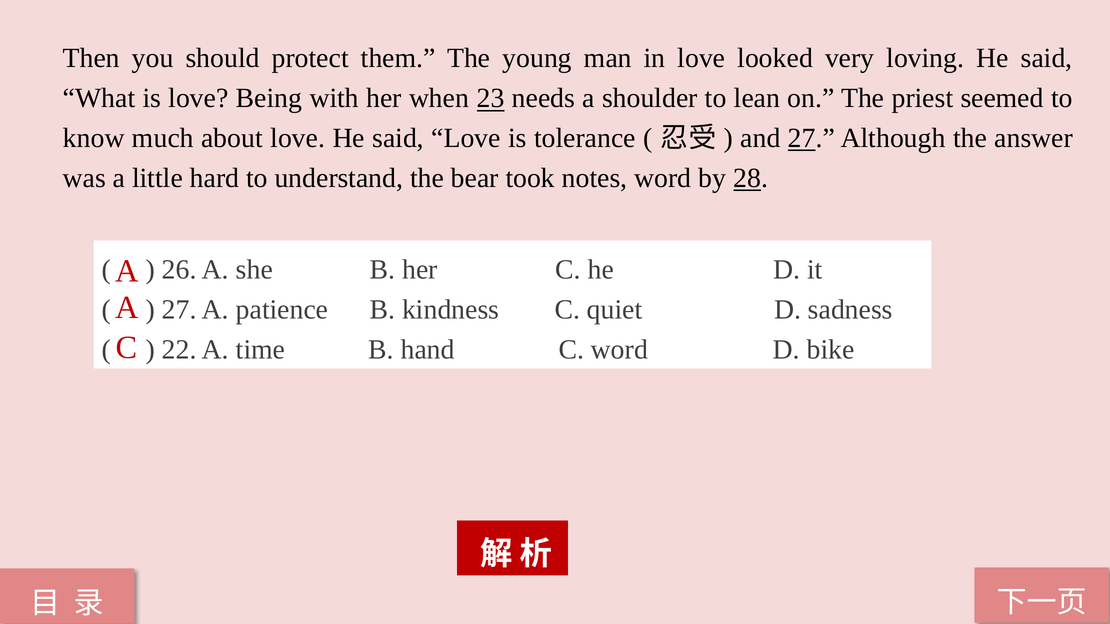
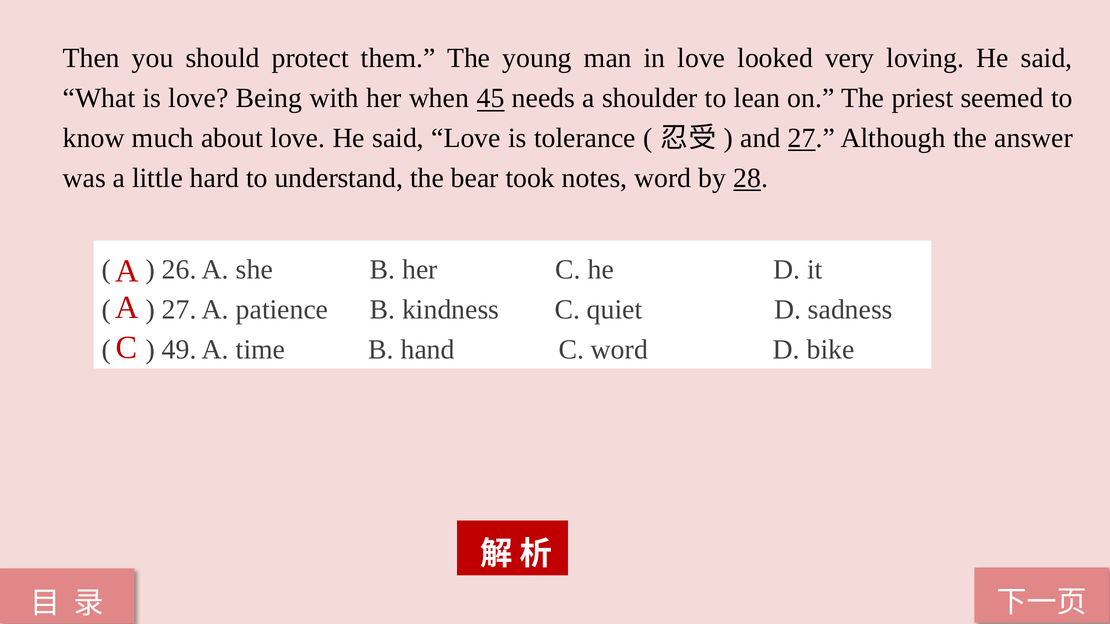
23: 23 -> 45
22: 22 -> 49
